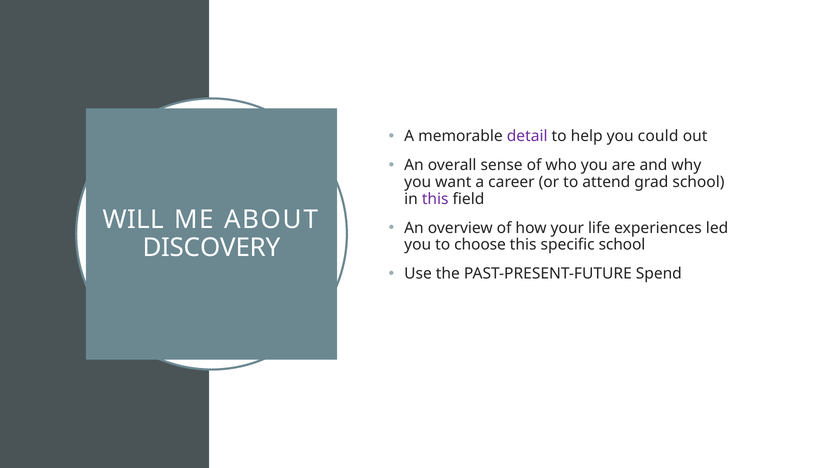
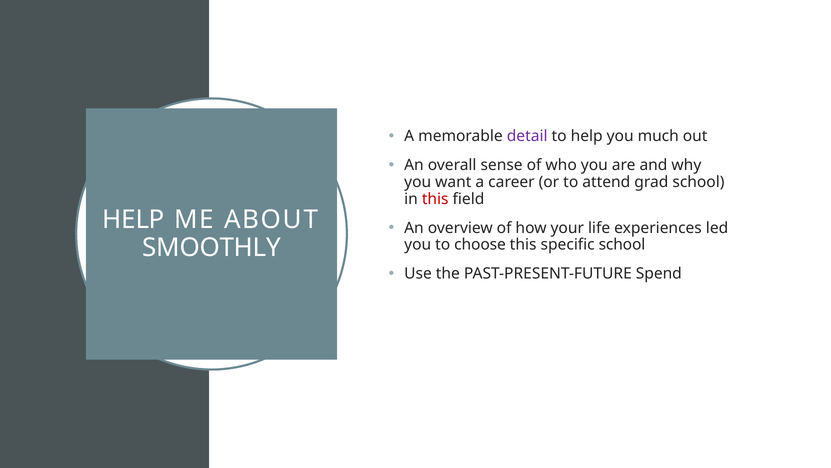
could: could -> much
this at (435, 199) colour: purple -> red
WILL at (133, 220): WILL -> HELP
DISCOVERY: DISCOVERY -> SMOOTHLY
